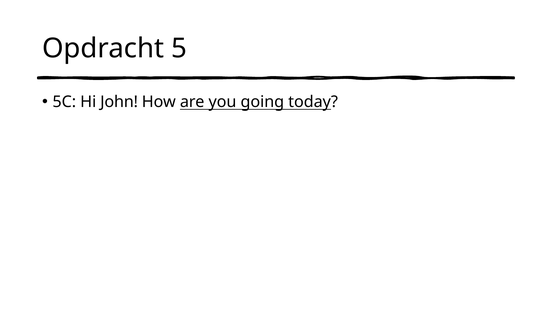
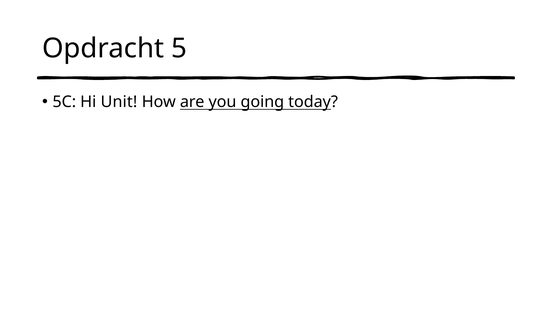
John: John -> Unit
